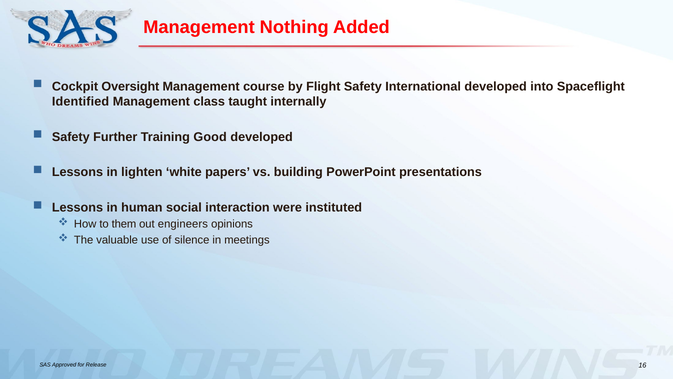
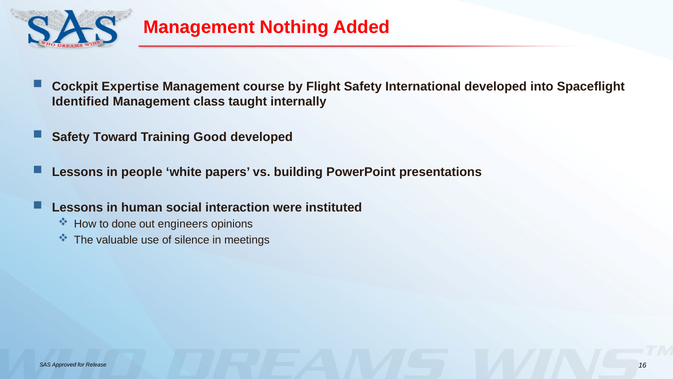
Oversight: Oversight -> Expertise
Further: Further -> Toward
lighten: lighten -> people
them: them -> done
